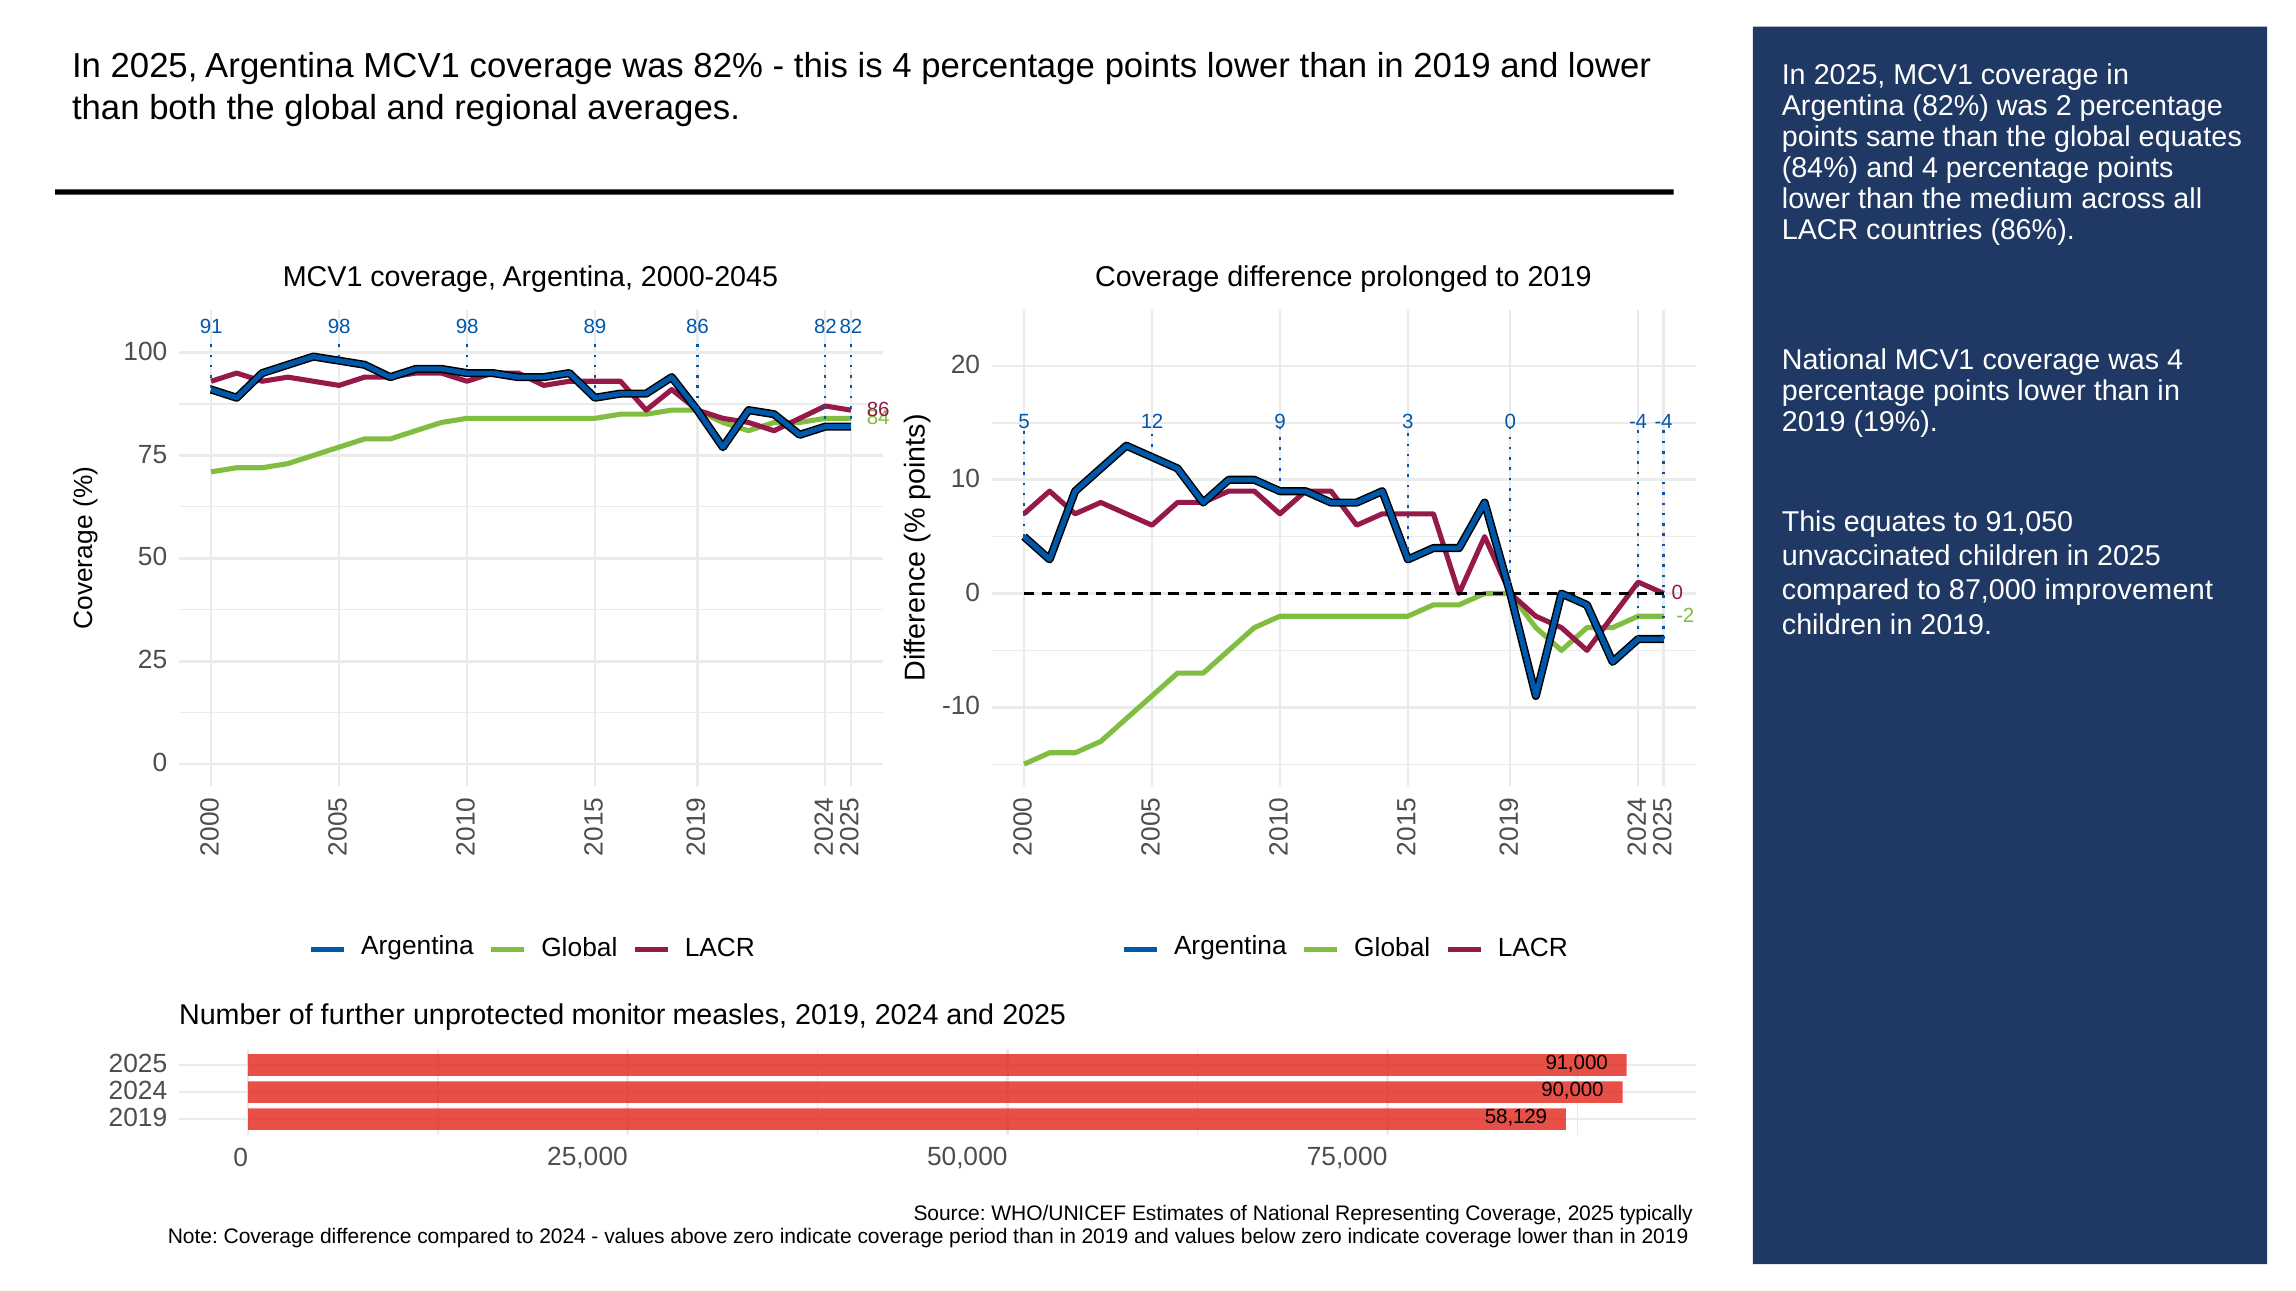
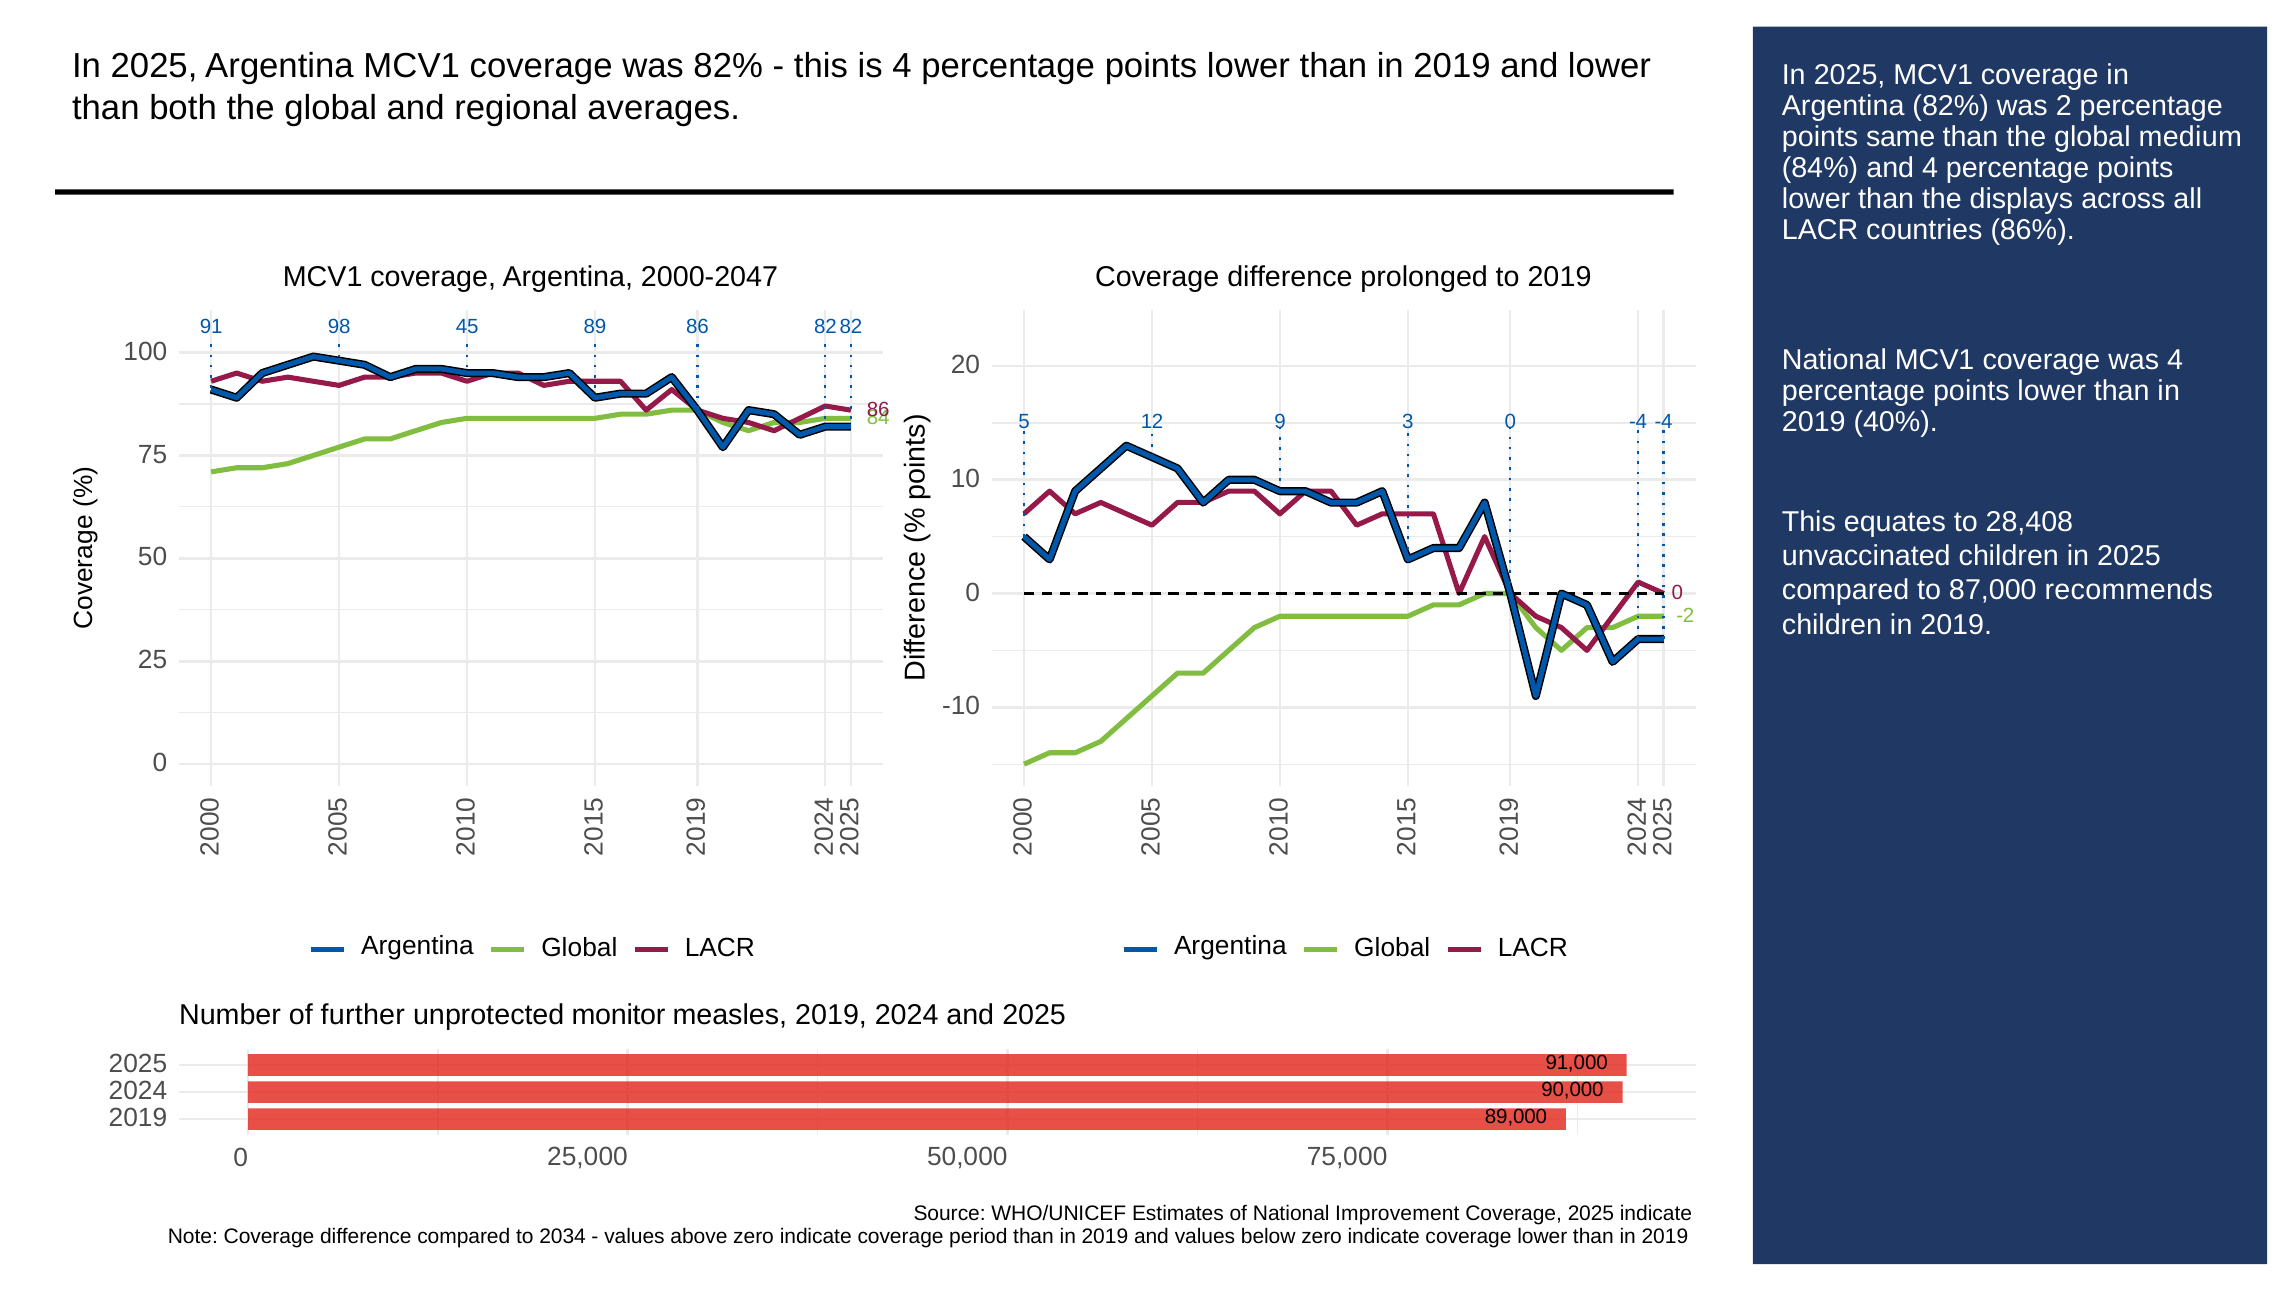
global equates: equates -> medium
medium: medium -> displays
2000-2045: 2000-2045 -> 2000-2047
98 98: 98 -> 45
19%: 19% -> 40%
91,050: 91,050 -> 28,408
improvement: improvement -> recommends
58,129: 58,129 -> 89,000
Representing: Representing -> Improvement
2025 typically: typically -> indicate
to 2024: 2024 -> 2034
